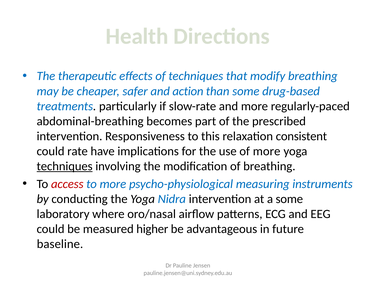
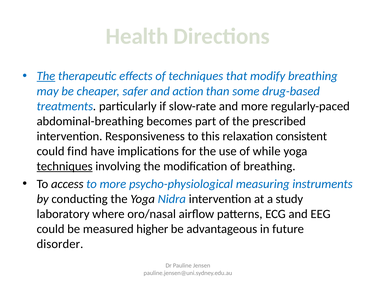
The at (46, 76) underline: none -> present
rate: rate -> find
of more: more -> while
access colour: red -> black
a some: some -> study
baseline: baseline -> disorder
